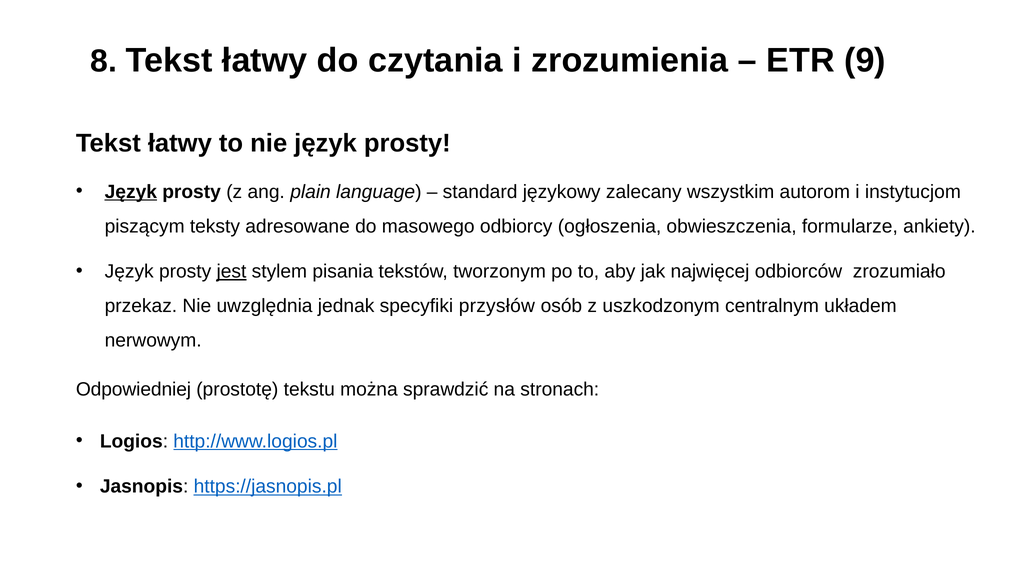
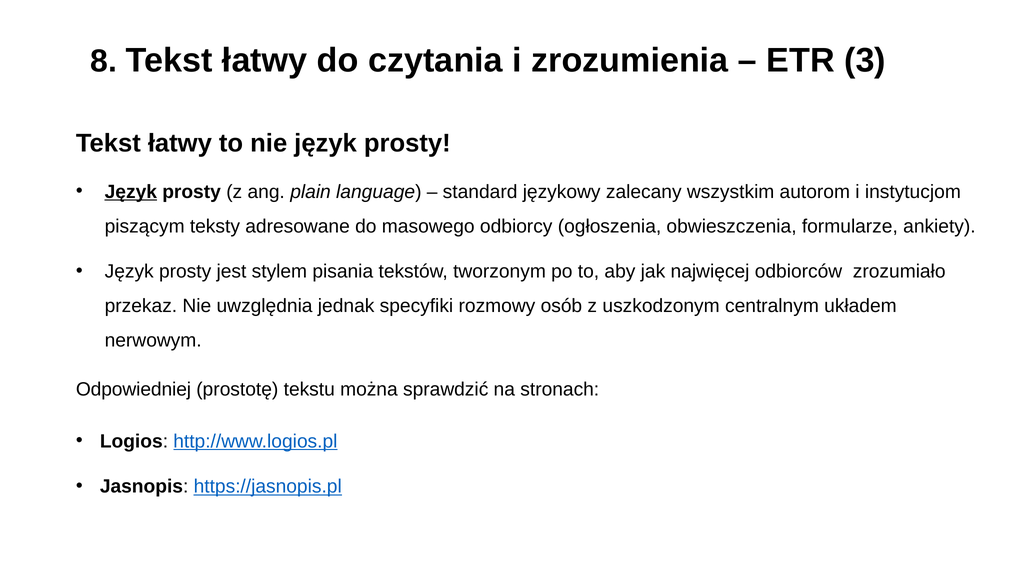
9: 9 -> 3
jest underline: present -> none
przysłów: przysłów -> rozmowy
